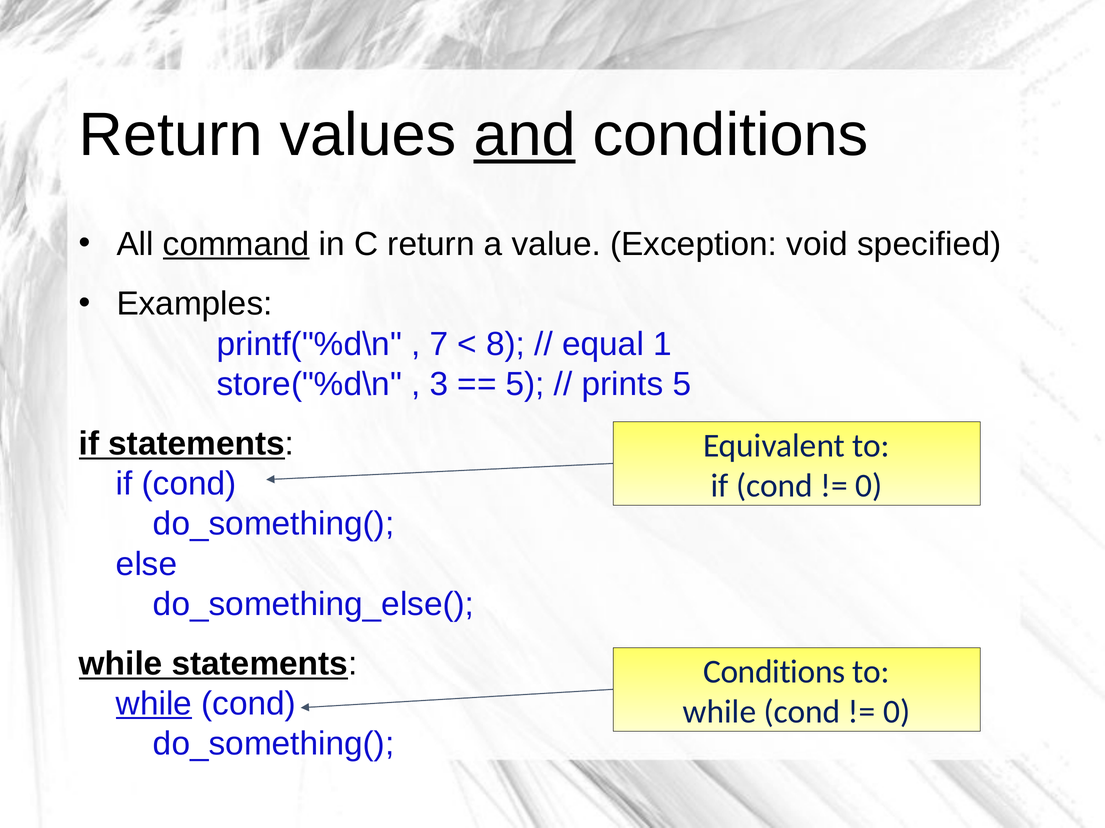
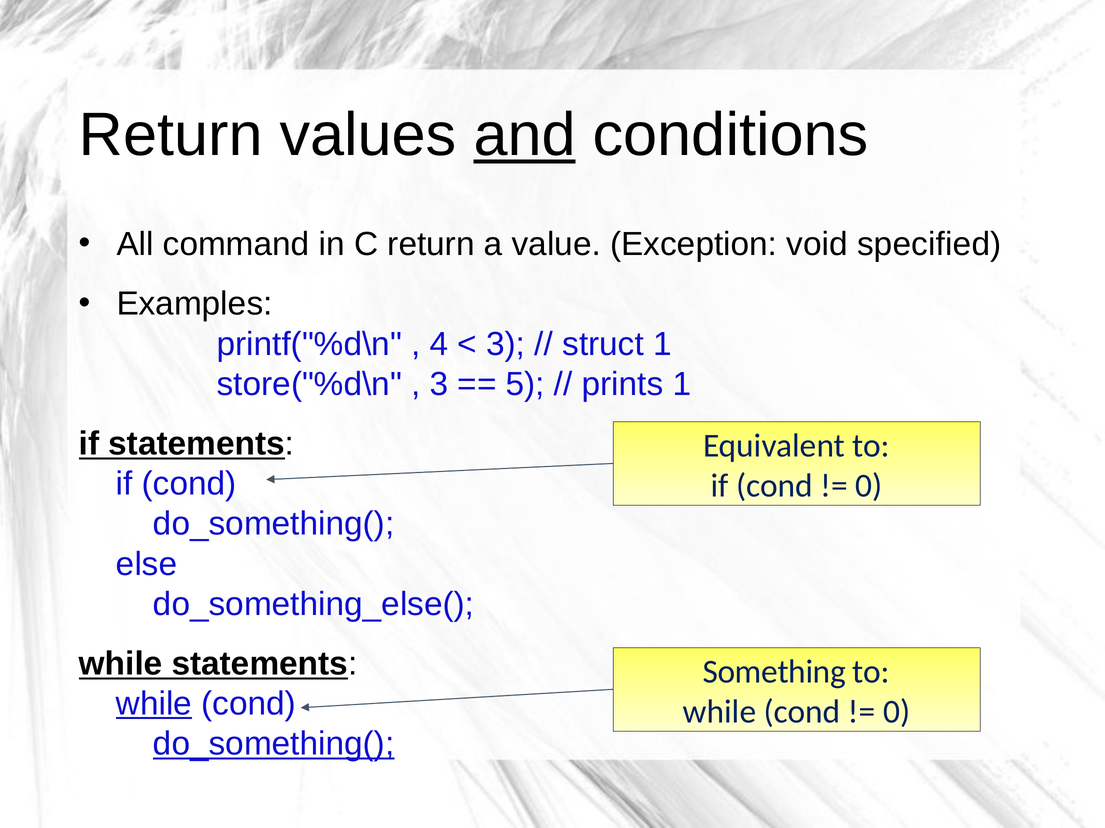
command underline: present -> none
7: 7 -> 4
8 at (506, 344): 8 -> 3
equal: equal -> struct
prints 5: 5 -> 1
Conditions at (774, 672): Conditions -> Something
do_something( at (274, 744) underline: none -> present
